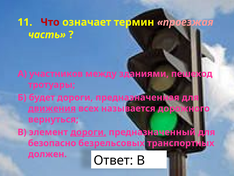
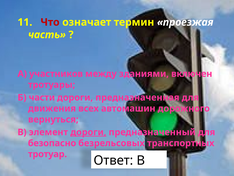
проезжая colour: pink -> white
пешеход: пешеход -> включен
будет: будет -> части
движения underline: present -> none
называется: называется -> автомашин
должен: должен -> тротуар
